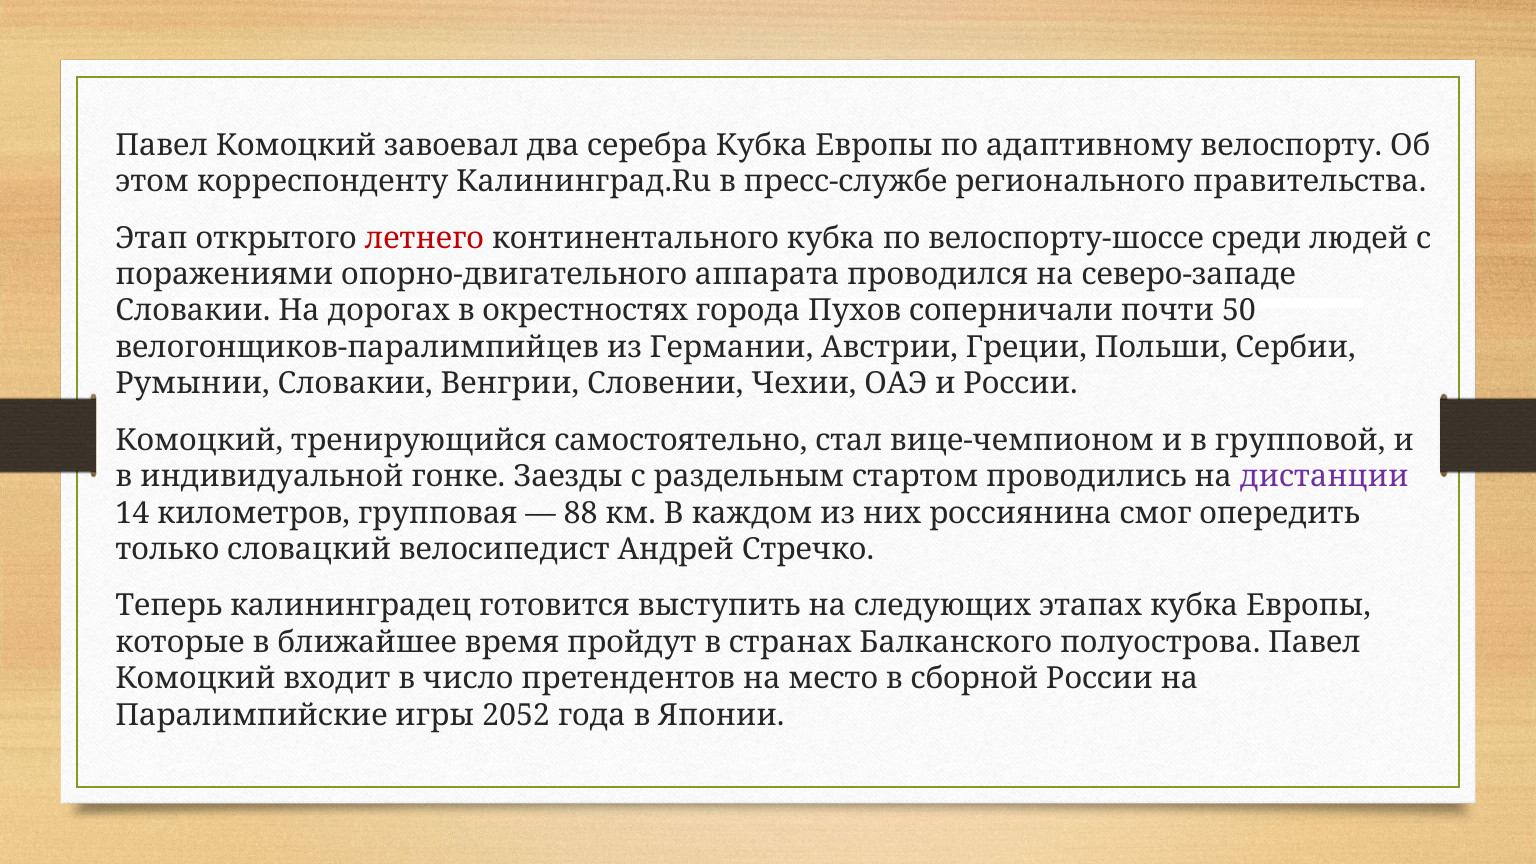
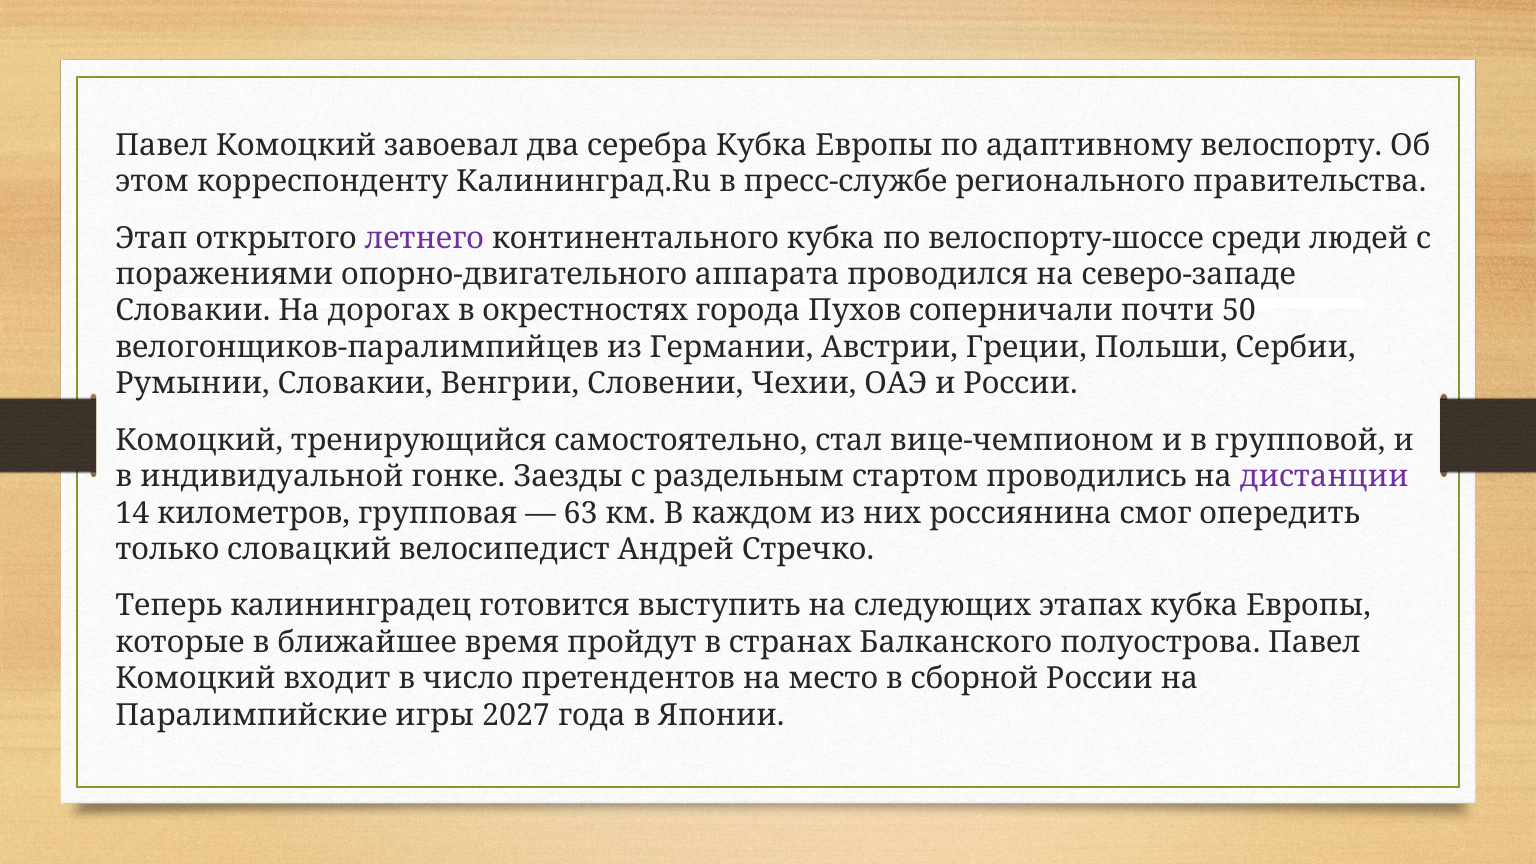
летнего colour: red -> purple
88: 88 -> 63
2052: 2052 -> 2027
